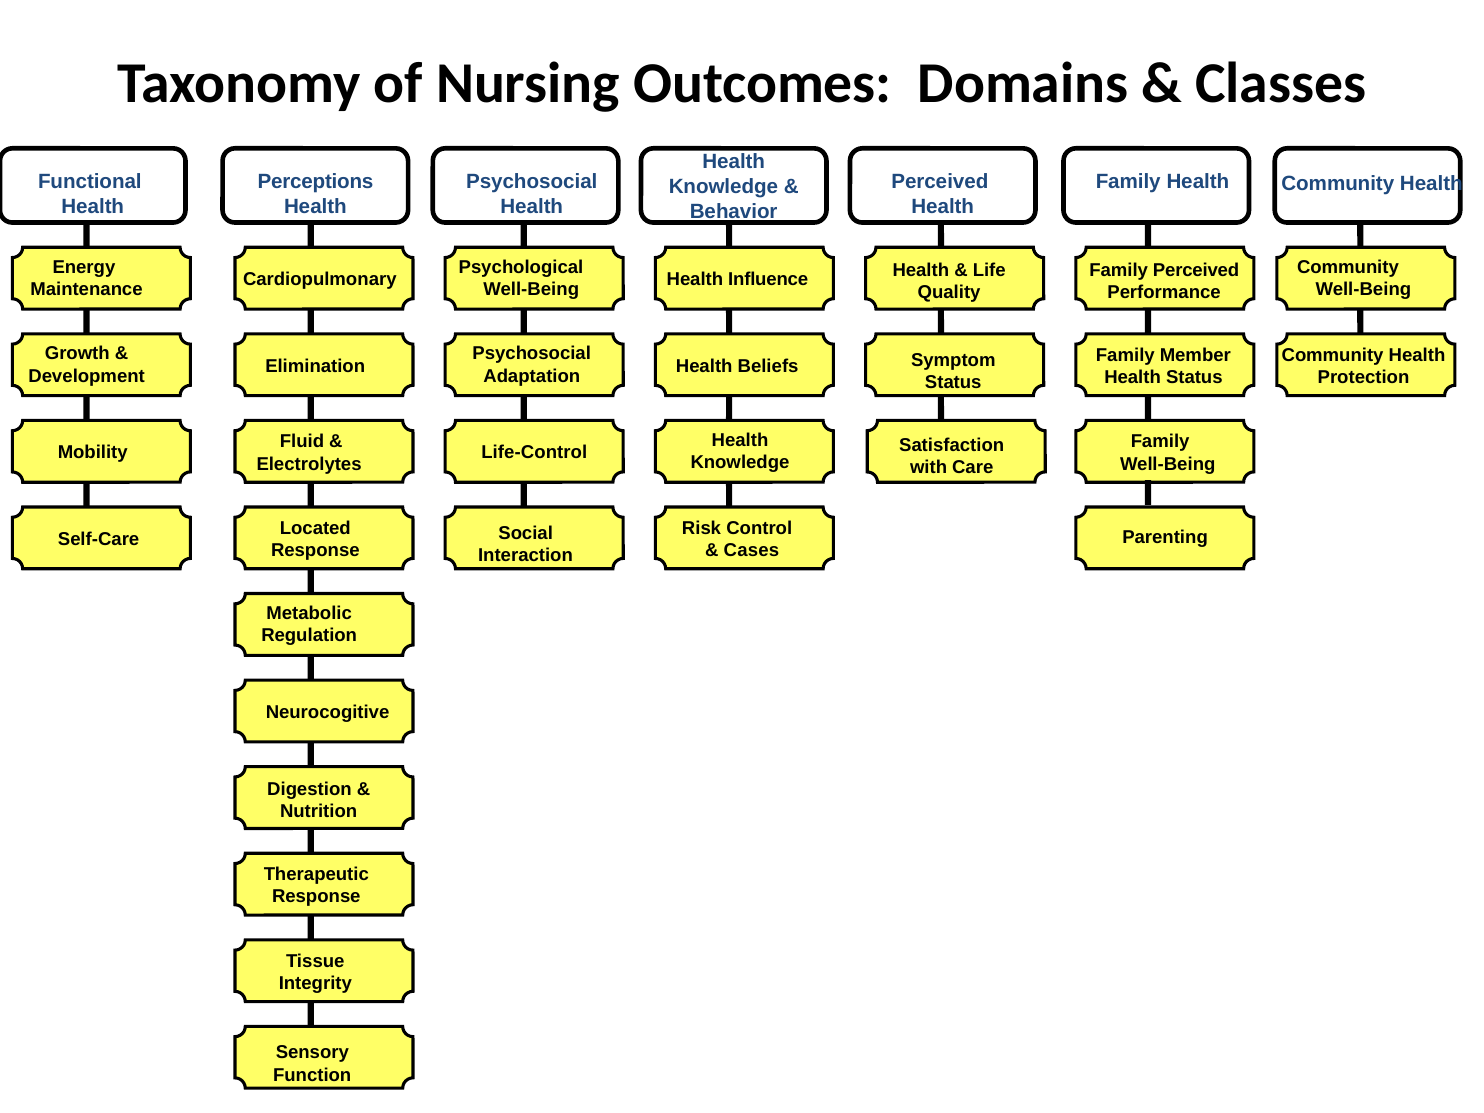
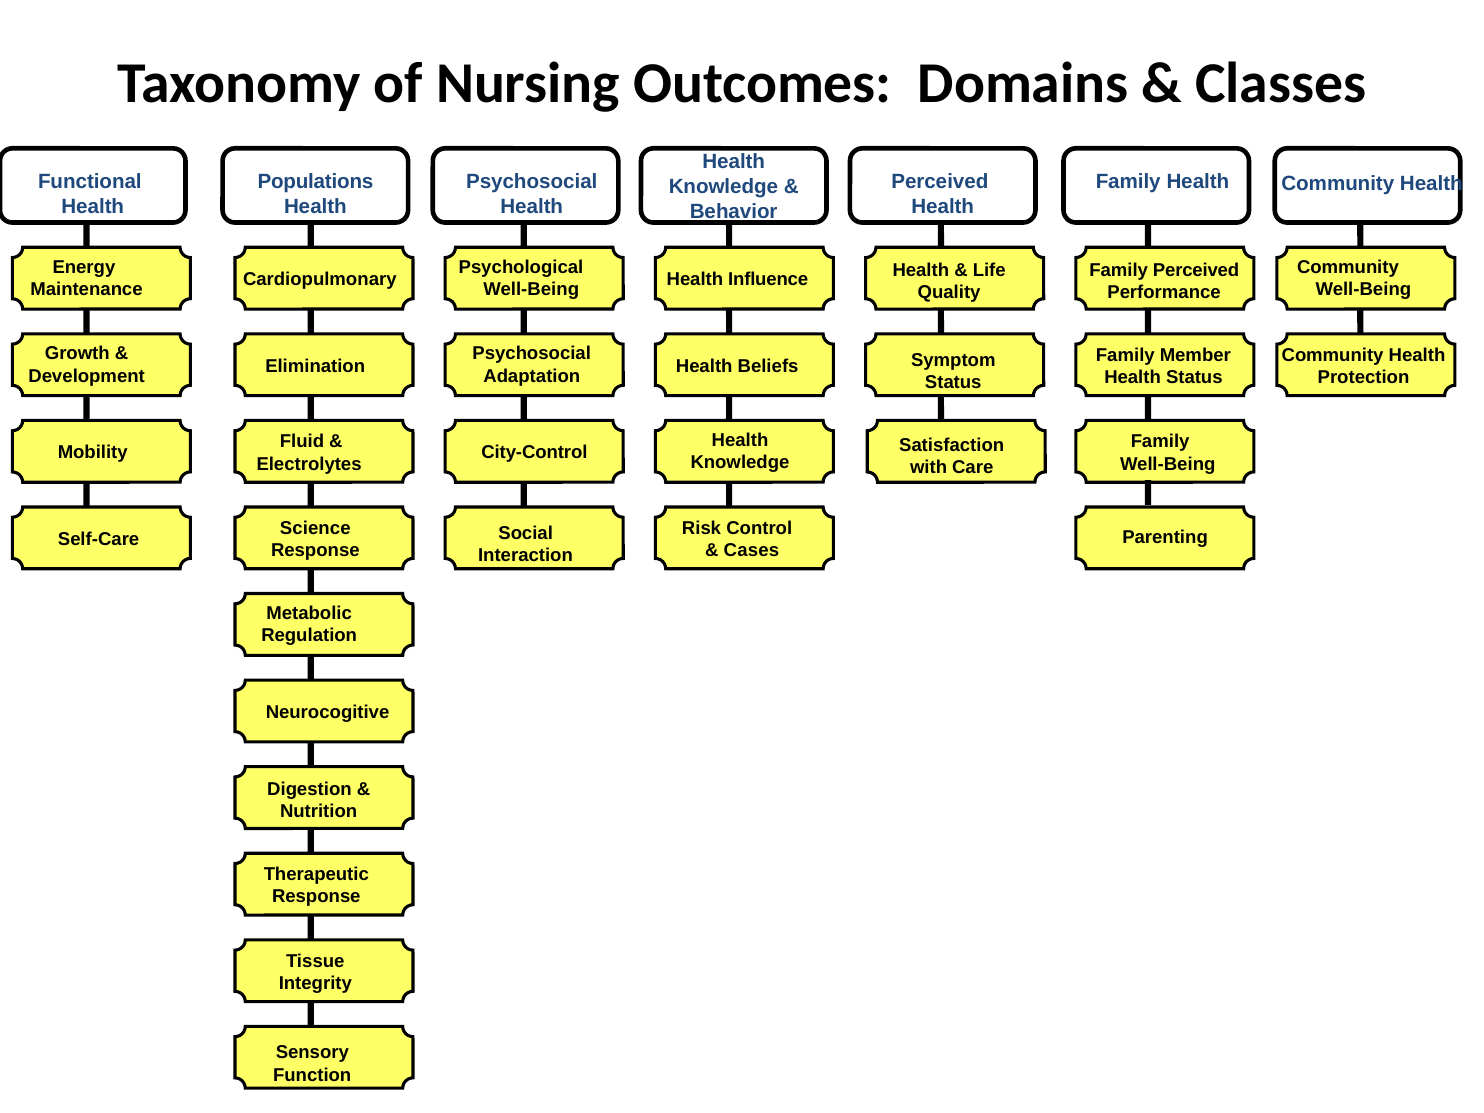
Perceptions: Perceptions -> Populations
Life-Control: Life-Control -> City-Control
Located: Located -> Science
